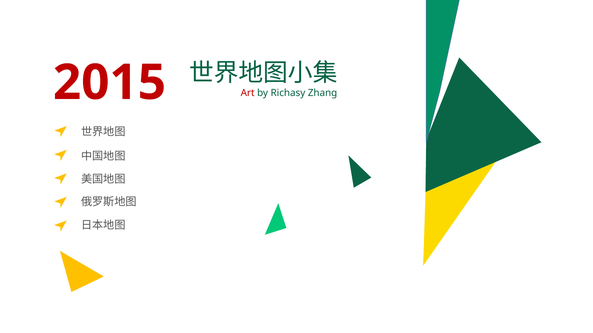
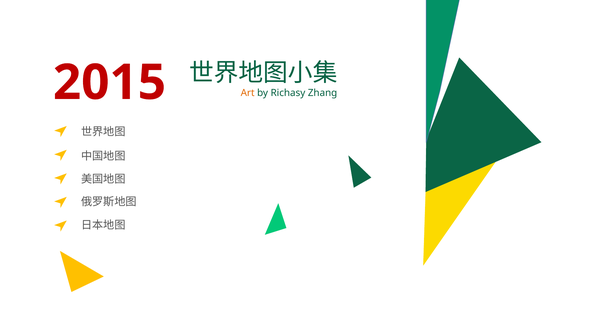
Art colour: red -> orange
